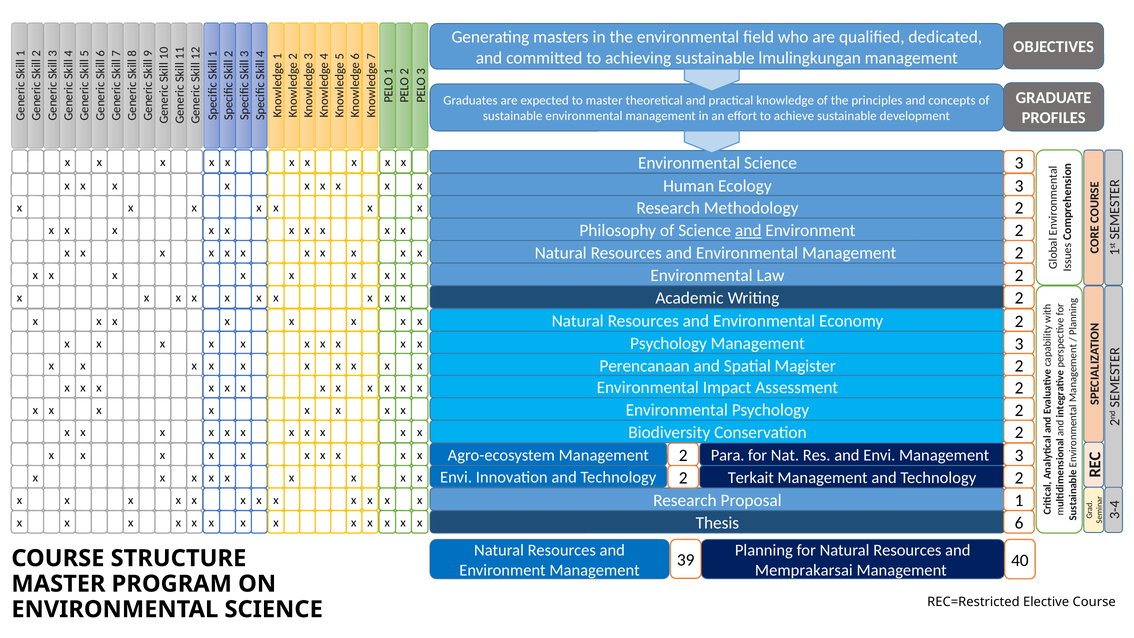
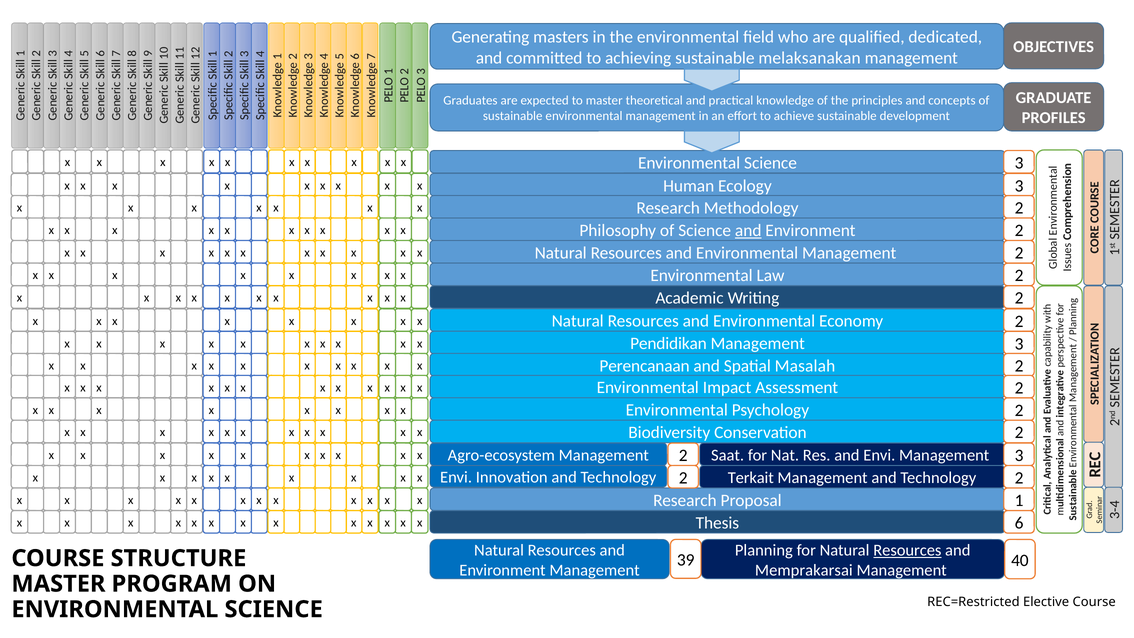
lmulingkungan: lmulingkungan -> melaksanakan
Psychology at (669, 344): Psychology -> Pendidikan
Magister: Magister -> Masalah
Para: Para -> Saat
Resources at (907, 550) underline: none -> present
